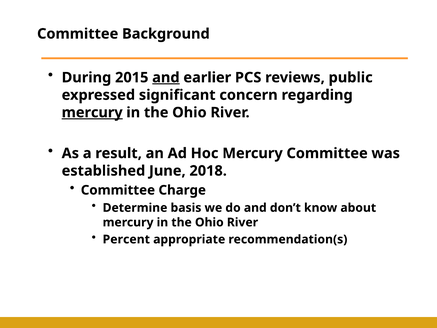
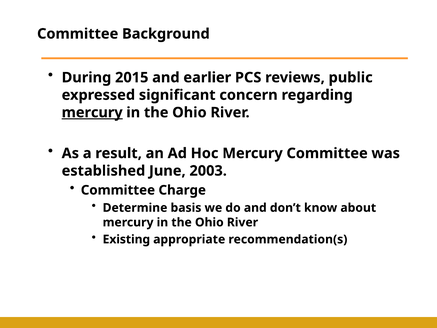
and at (166, 77) underline: present -> none
2018: 2018 -> 2003
Percent: Percent -> Existing
